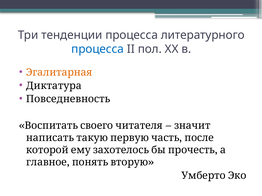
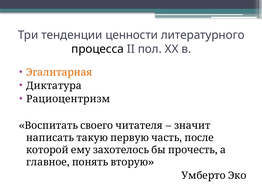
тенденции процесса: процесса -> ценности
процесса at (98, 49) colour: blue -> black
Повседневность: Повседневность -> Рациоцентризм
